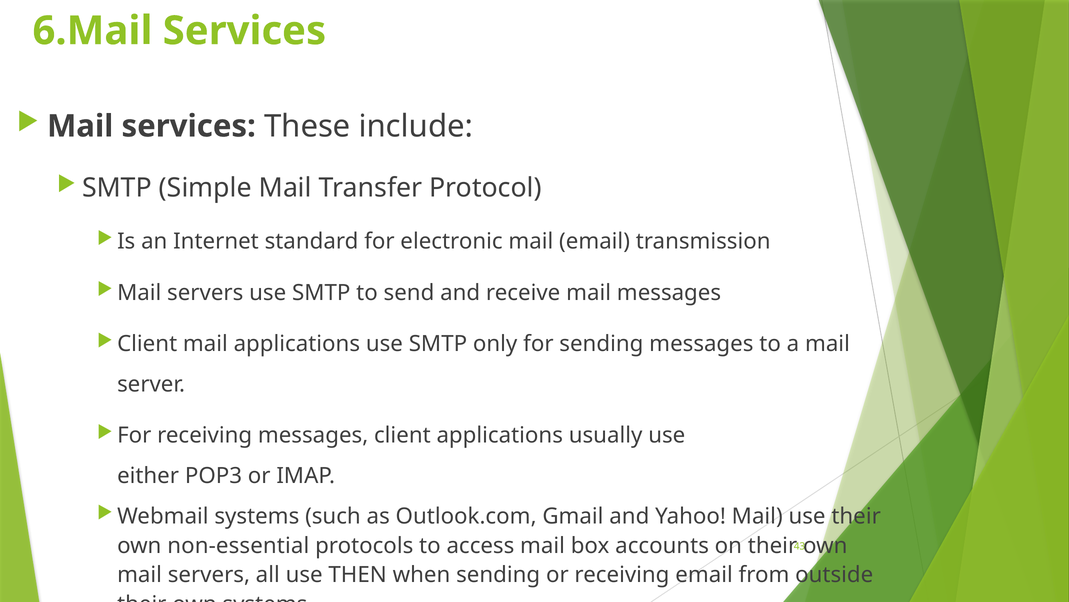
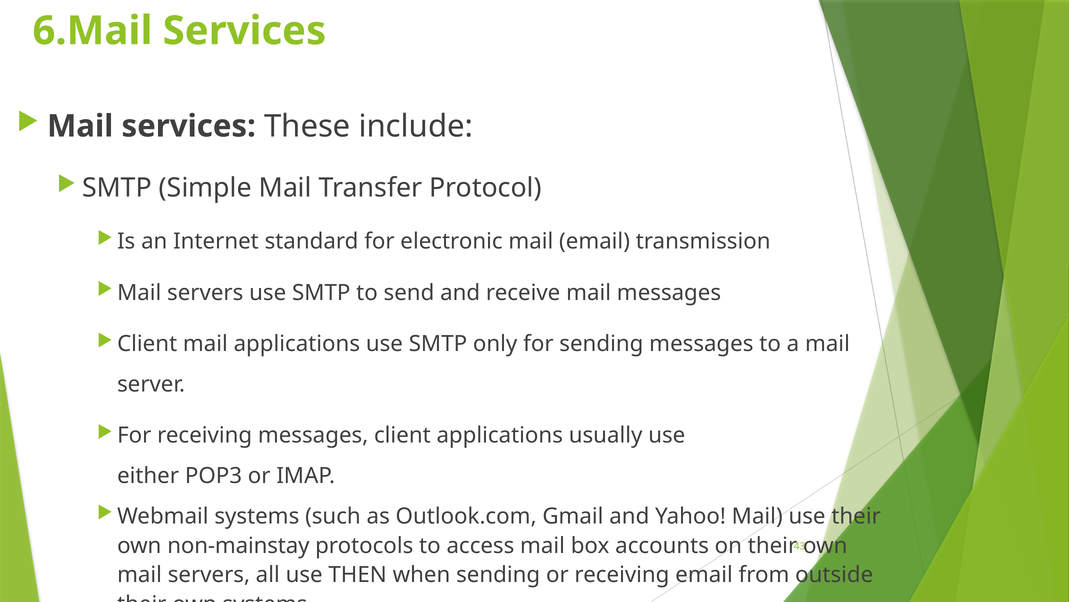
non-essential: non-essential -> non-mainstay
